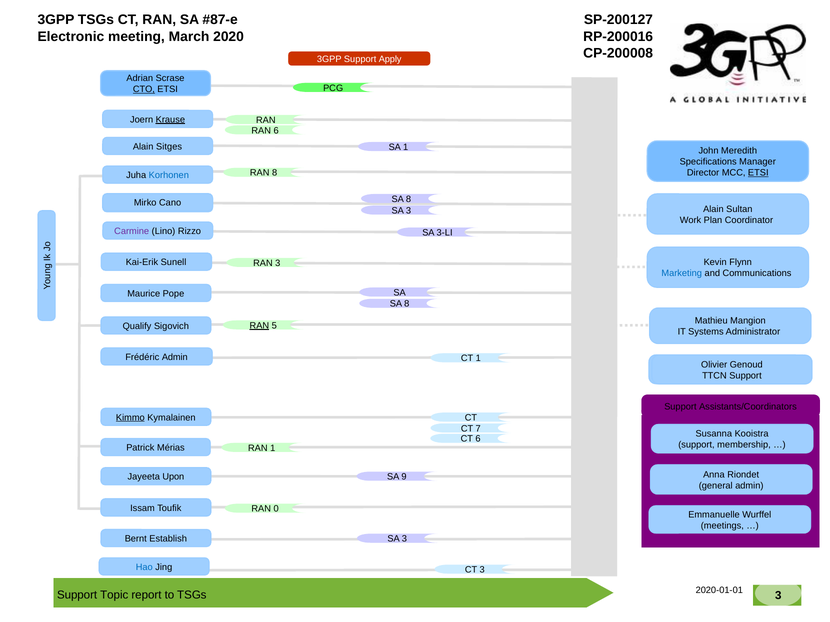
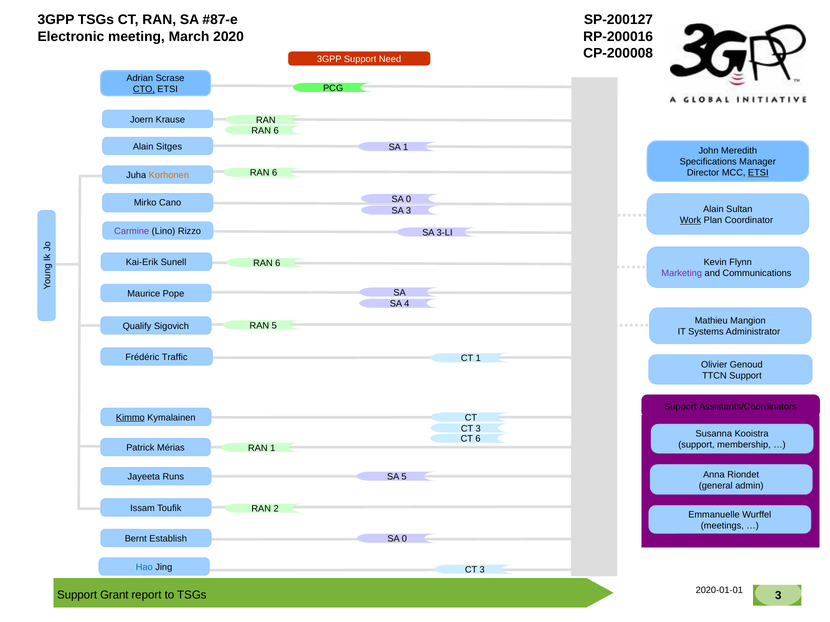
Apply: Apply -> Need
Krause underline: present -> none
8 at (275, 173): 8 -> 6
Korhonen colour: blue -> orange
8 at (408, 199): 8 -> 0
Work underline: none -> present
3 at (278, 263): 3 -> 6
Marketing colour: blue -> purple
8 at (407, 304): 8 -> 4
RAN at (259, 326) underline: present -> none
Frédéric Admin: Admin -> Traffic
7 at (478, 429): 7 -> 3
Upon: Upon -> Runs
SA 9: 9 -> 5
0: 0 -> 2
3 at (404, 539): 3 -> 0
Topic: Topic -> Grant
